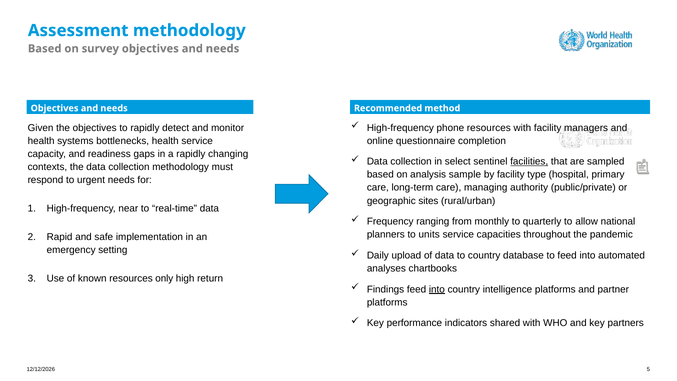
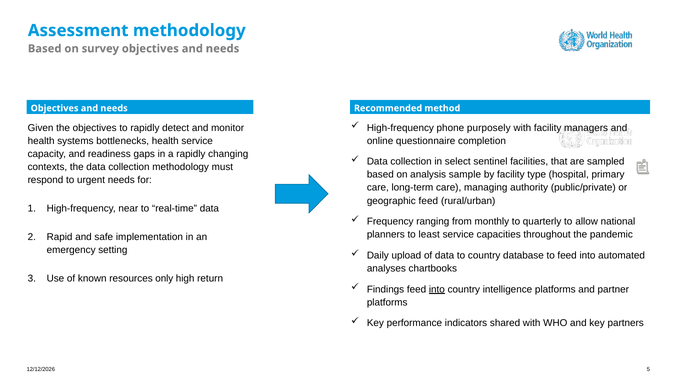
phone resources: resources -> purposely
facilities underline: present -> none
geographic sites: sites -> feed
units: units -> least
